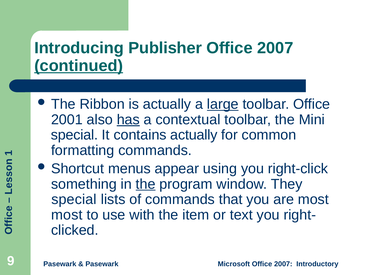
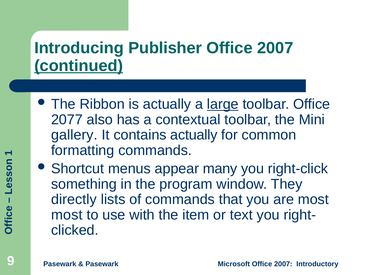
2001: 2001 -> 2077
has underline: present -> none
special at (74, 135): special -> gallery
using: using -> many
the at (146, 184) underline: present -> none
special at (74, 200): special -> directly
